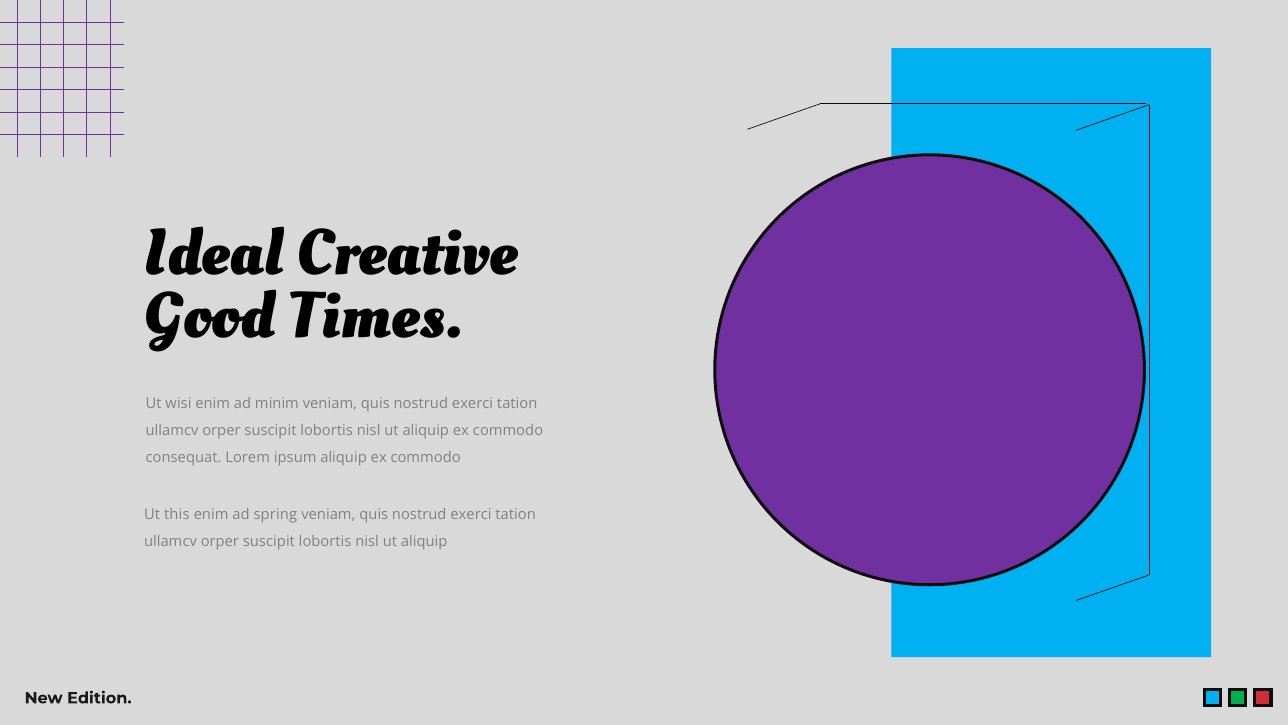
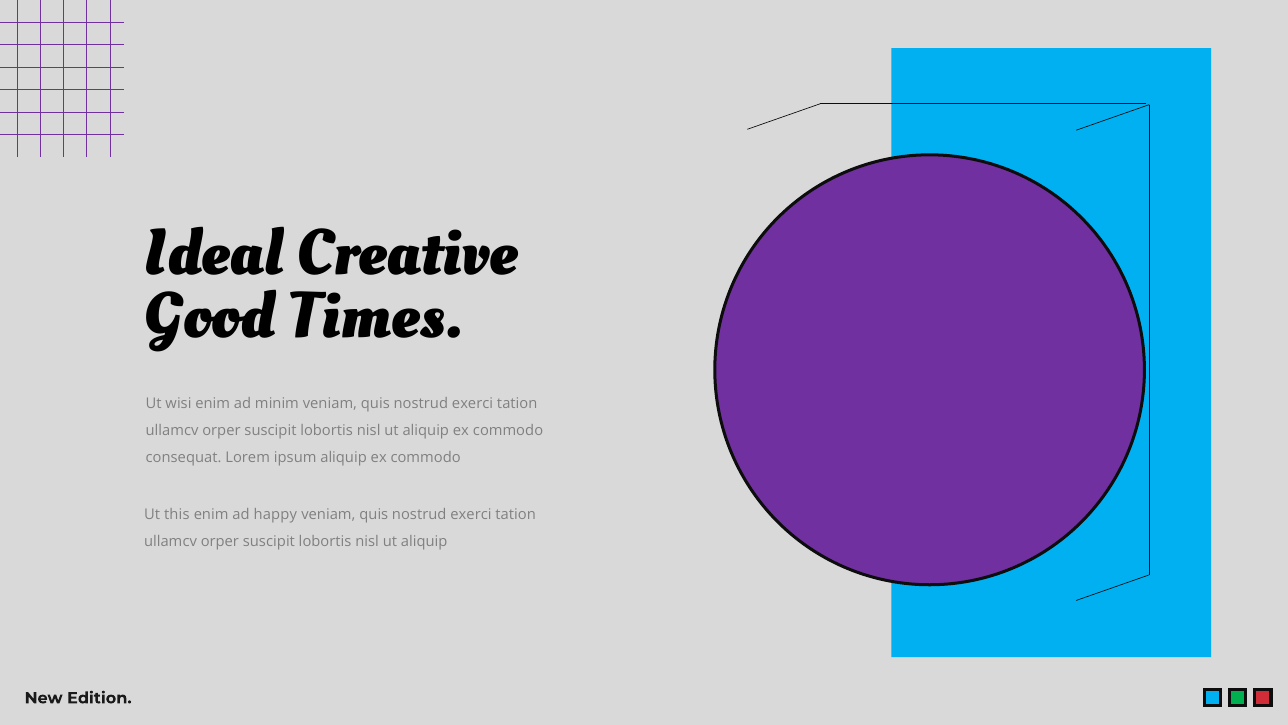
spring: spring -> happy
